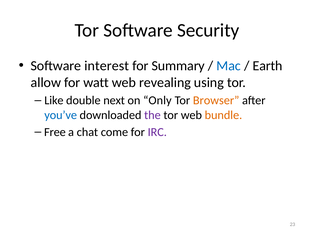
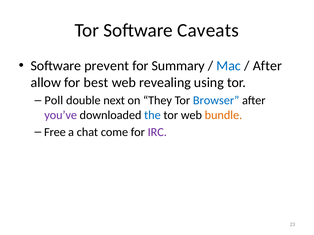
Security: Security -> Caveats
interest: interest -> prevent
Earth at (268, 66): Earth -> After
watt: watt -> best
Like: Like -> Poll
Only: Only -> They
Browser colour: orange -> blue
you’ve colour: blue -> purple
the colour: purple -> blue
